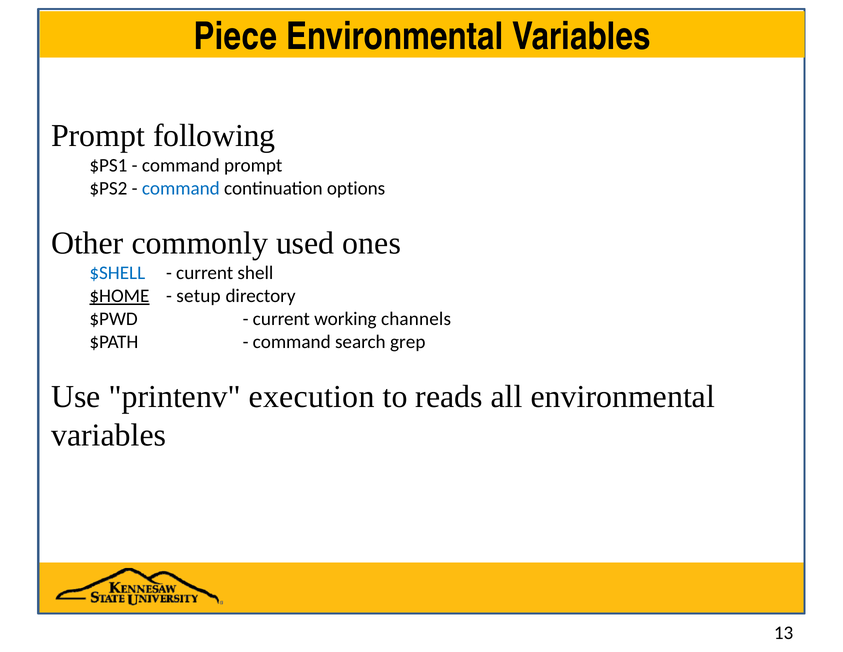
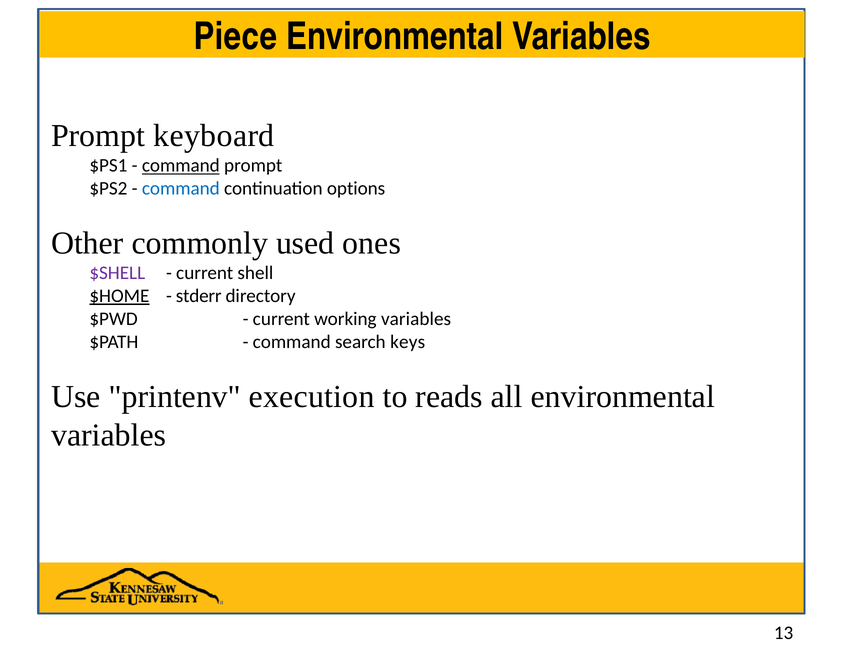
following: following -> keyboard
command at (181, 165) underline: none -> present
$SHELL colour: blue -> purple
setup: setup -> stderr
working channels: channels -> variables
grep: grep -> keys
